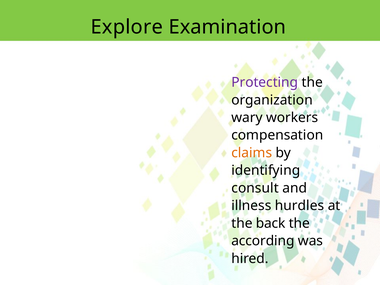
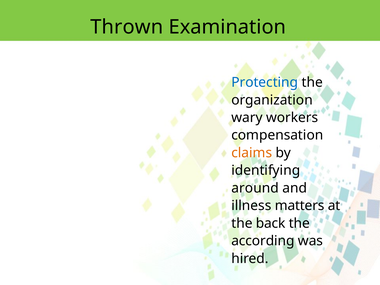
Explore: Explore -> Thrown
Protecting colour: purple -> blue
consult: consult -> around
hurdles: hurdles -> matters
